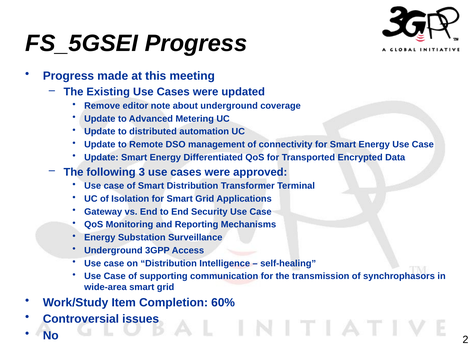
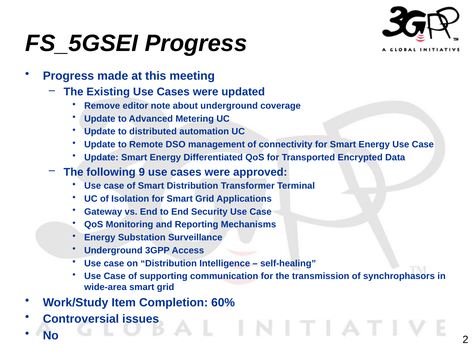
3: 3 -> 9
